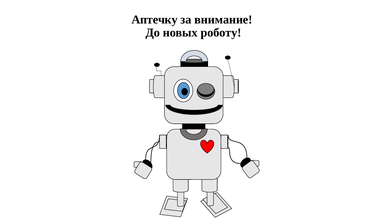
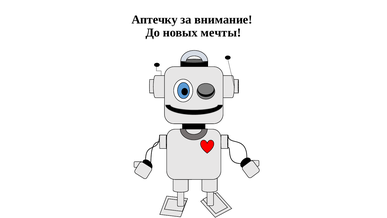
роботу: роботу -> мечты
